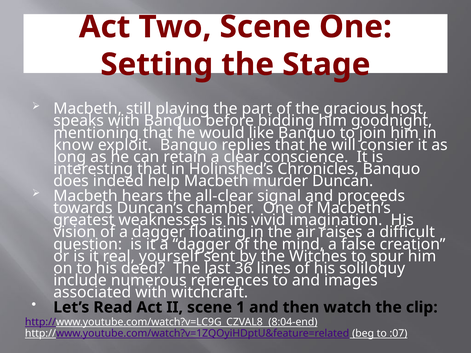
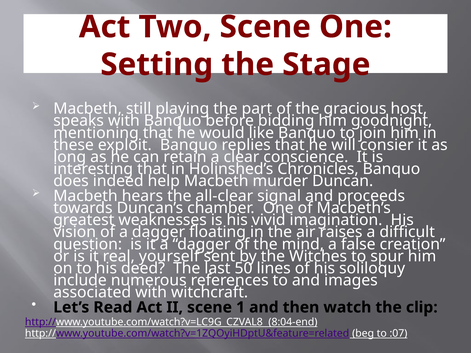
know: know -> these
36: 36 -> 50
